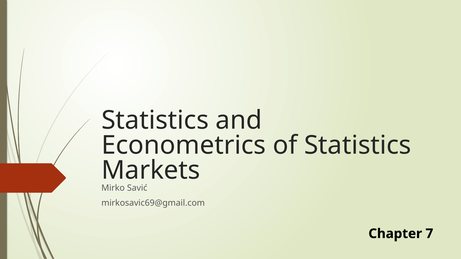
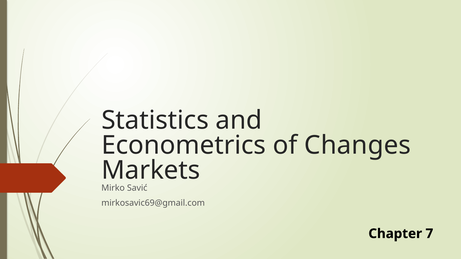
of Statistics: Statistics -> Changes
